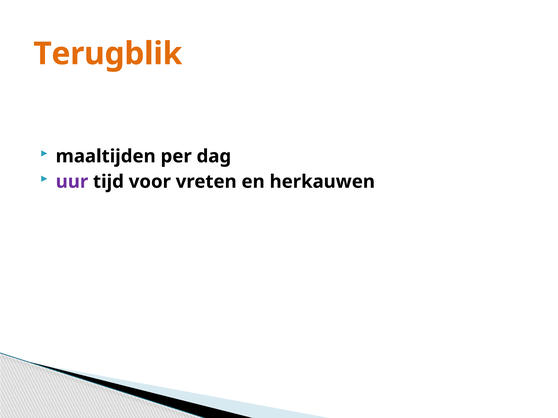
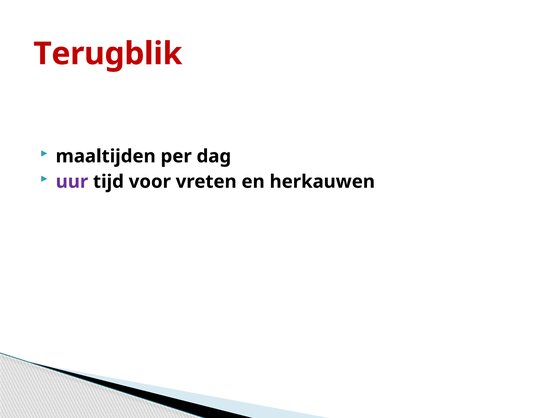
Terugblik colour: orange -> red
